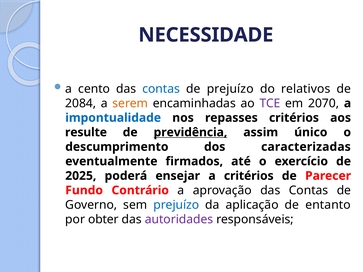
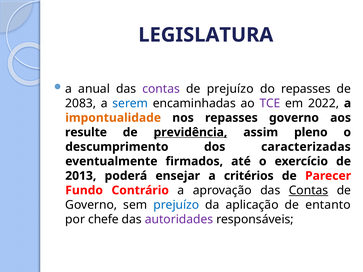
NECESSIDADE: NECESSIDADE -> LEGISLATURA
cento: cento -> anual
contas at (161, 89) colour: blue -> purple
do relativos: relativos -> repasses
2084: 2084 -> 2083
serem colour: orange -> blue
2070: 2070 -> 2022
impontualidade colour: blue -> orange
repasses critérios: critérios -> governo
único: único -> pleno
2025: 2025 -> 2013
Contas at (309, 190) underline: none -> present
obter: obter -> chefe
